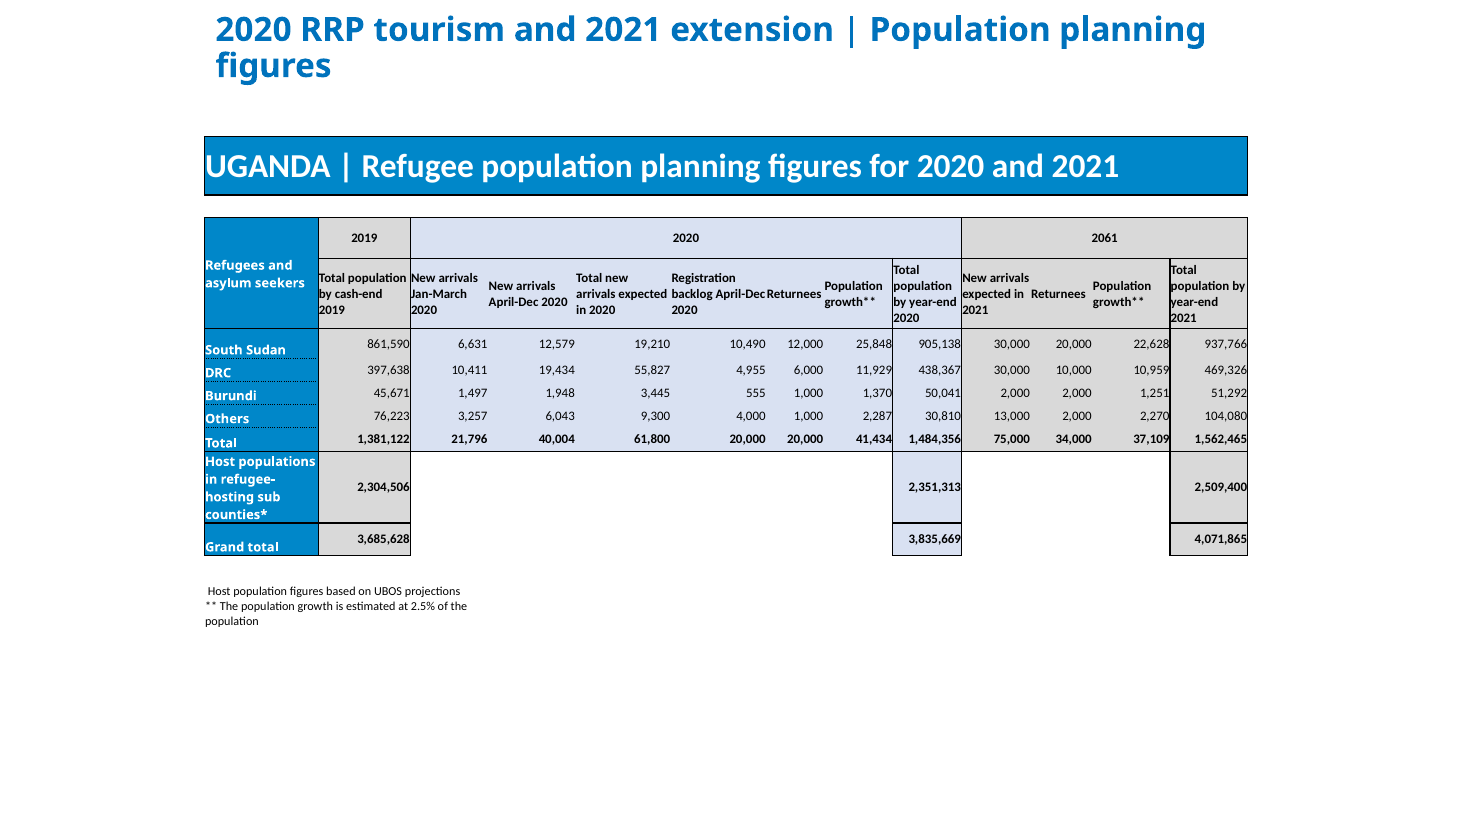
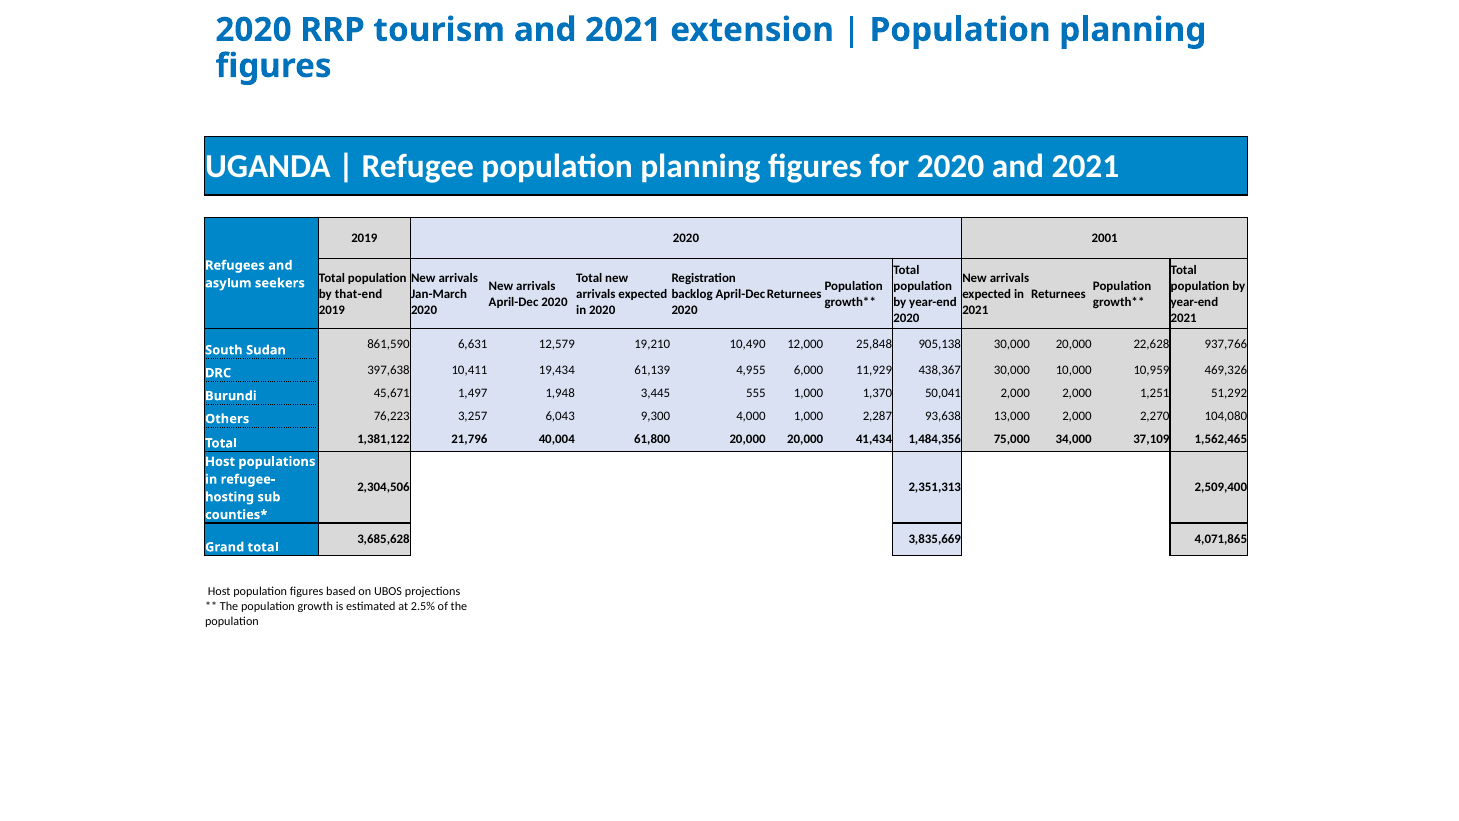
2061: 2061 -> 2001
cash-end: cash-end -> that-end
55,827: 55,827 -> 61,139
30,810: 30,810 -> 93,638
